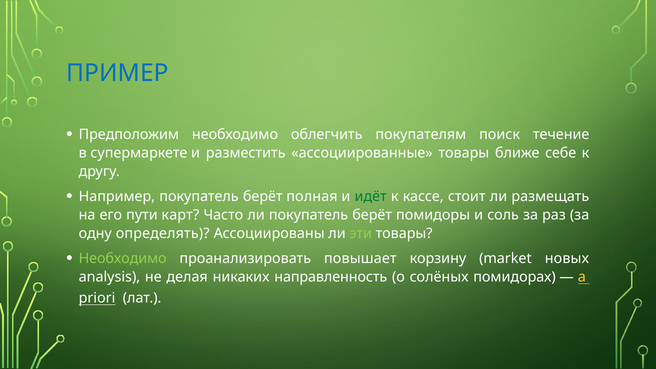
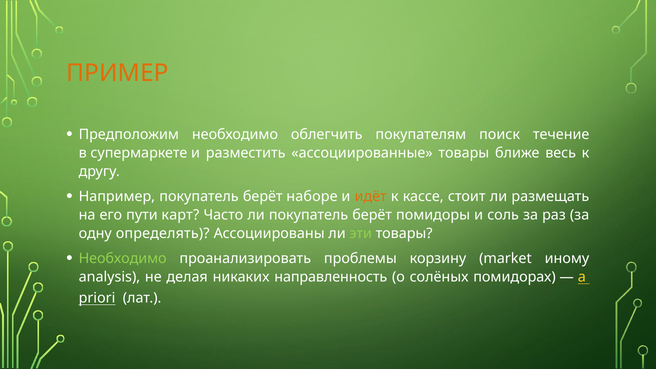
ПРИМЕР colour: blue -> orange
себе: себе -> весь
полная: полная -> наборе
идёт colour: green -> orange
повышает: повышает -> проблемы
новых: новых -> иному
